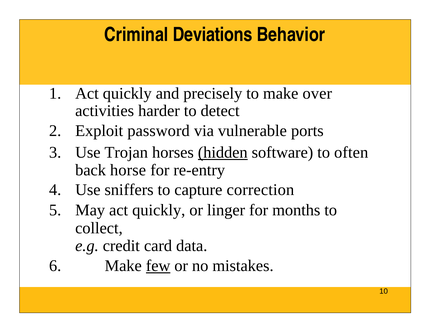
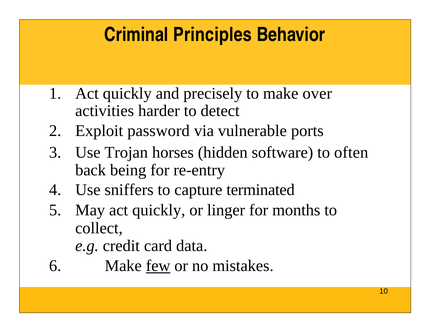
Deviations: Deviations -> Principles
hidden underline: present -> none
horse: horse -> being
correction: correction -> terminated
